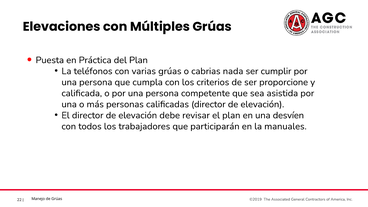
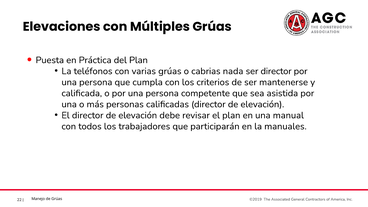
ser cumplir: cumplir -> director
proporcione: proporcione -> mantenerse
desvíen: desvíen -> manual
